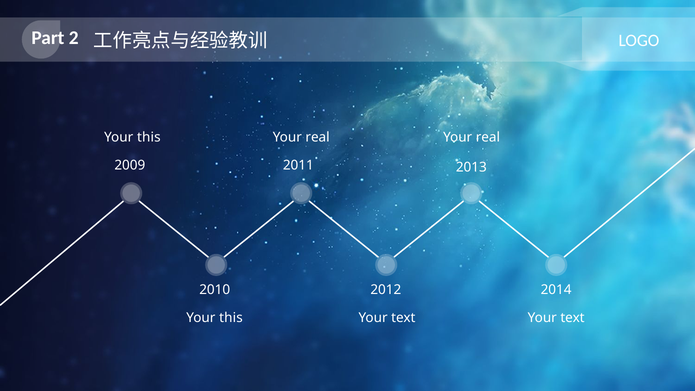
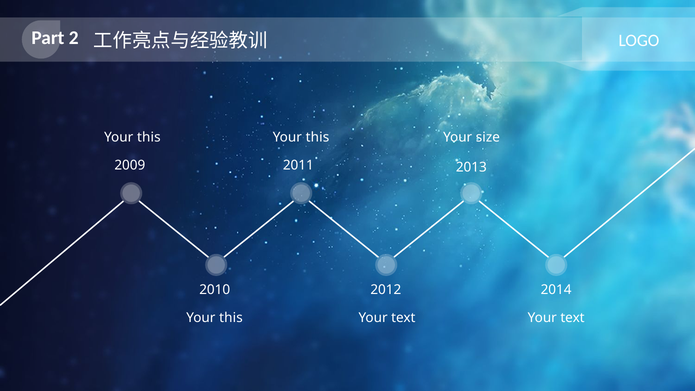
real at (318, 137): real -> this
real at (488, 137): real -> size
